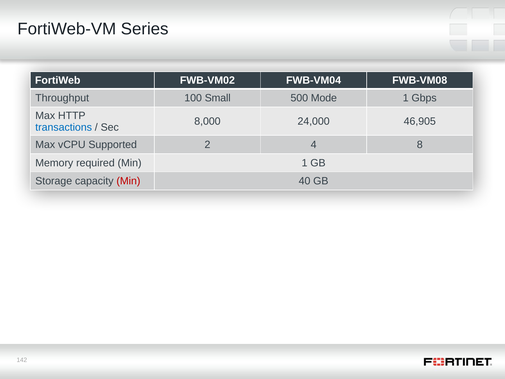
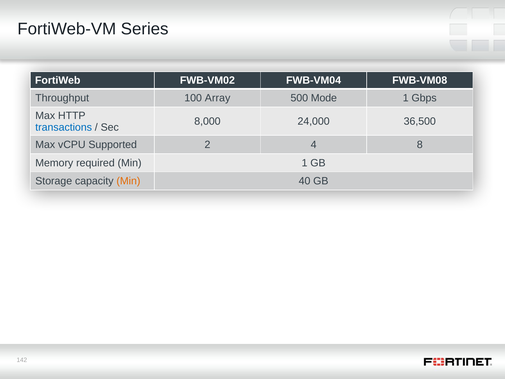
Small: Small -> Array
46,905: 46,905 -> 36,500
Min at (128, 181) colour: red -> orange
